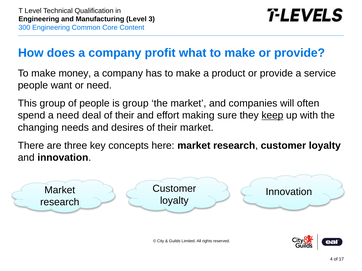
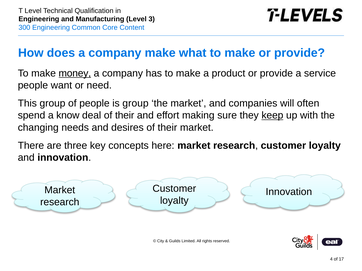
company profit: profit -> make
money underline: none -> present
a need: need -> know
